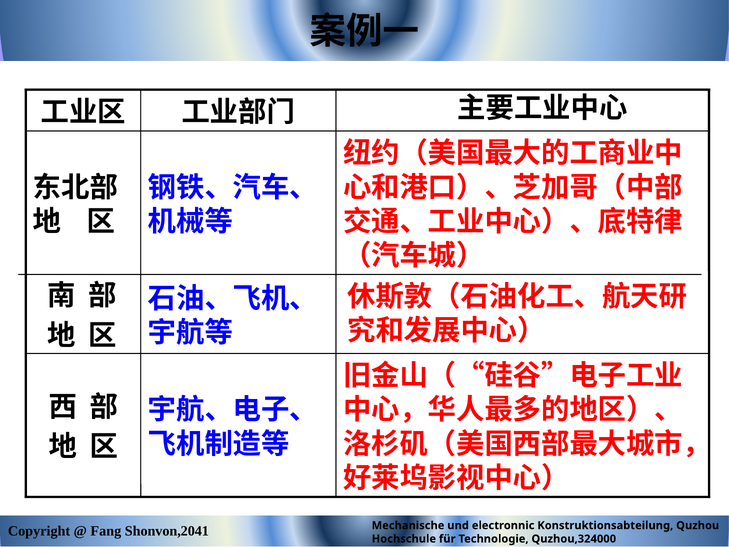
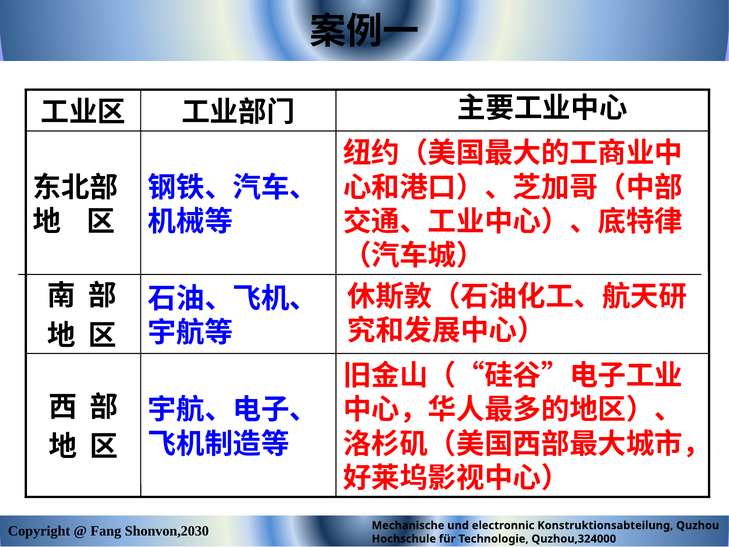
Shonvon,2041: Shonvon,2041 -> Shonvon,2030
